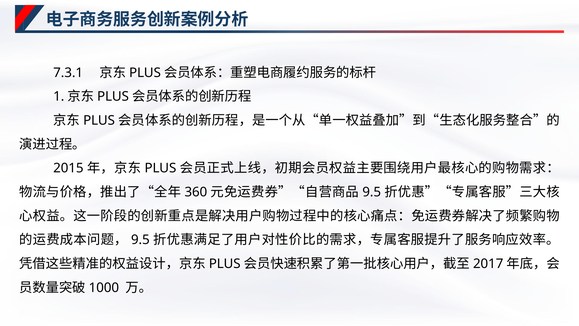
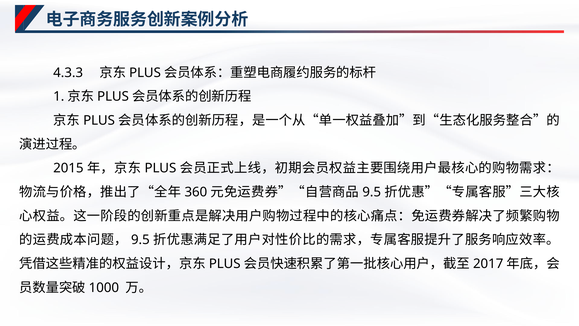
7.3.1: 7.3.1 -> 4.3.3
